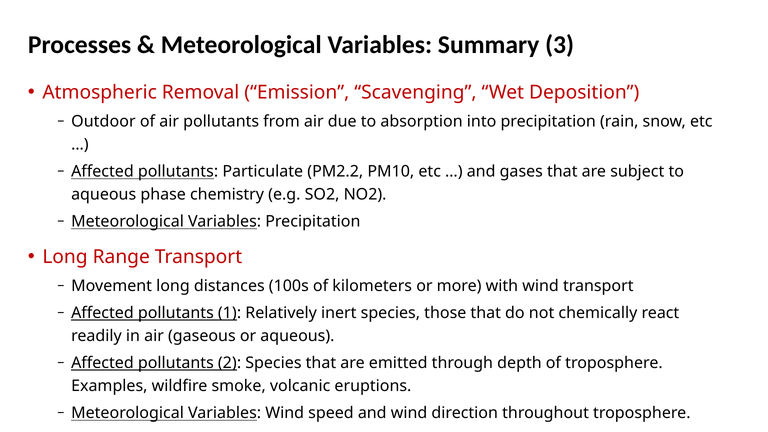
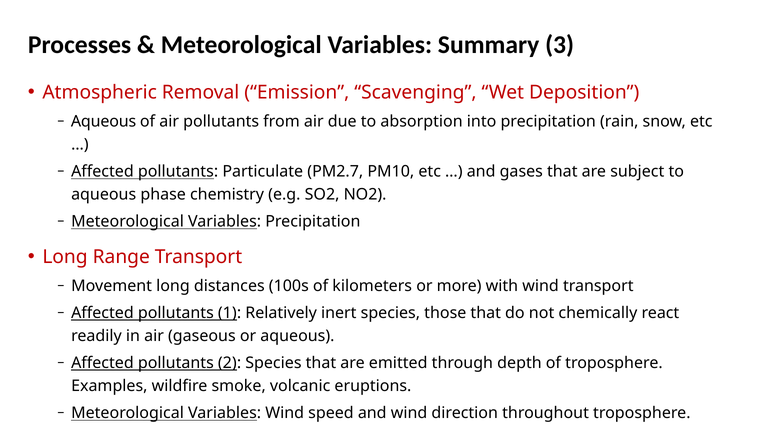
Outdoor at (103, 121): Outdoor -> Aqueous
PM2.2: PM2.2 -> PM2.7
